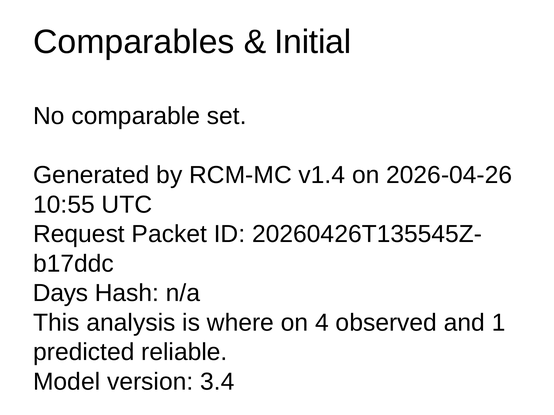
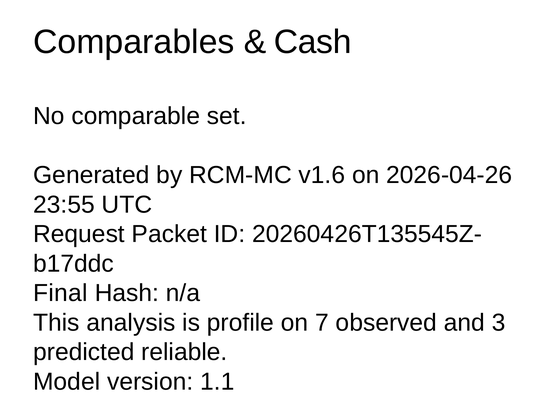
Initial: Initial -> Cash
v1.4: v1.4 -> v1.6
10:55: 10:55 -> 23:55
Days: Days -> Final
where: where -> profile
4: 4 -> 7
1: 1 -> 3
3.4: 3.4 -> 1.1
